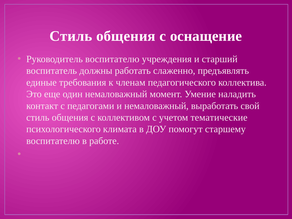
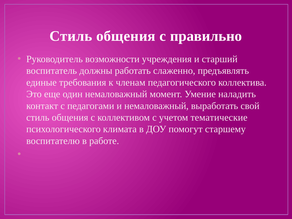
оснащение: оснащение -> правильно
Руководитель воспитателю: воспитателю -> возможности
